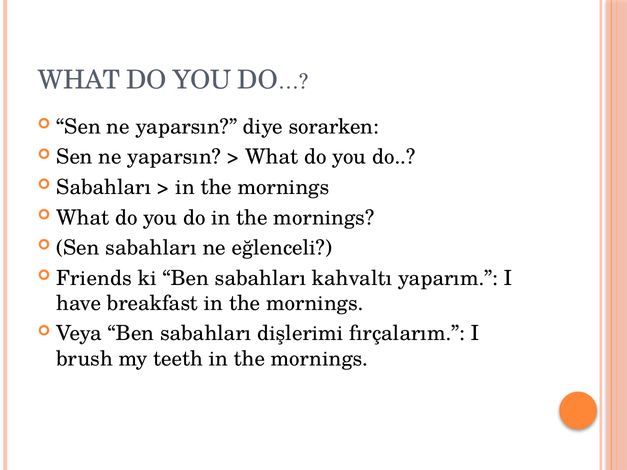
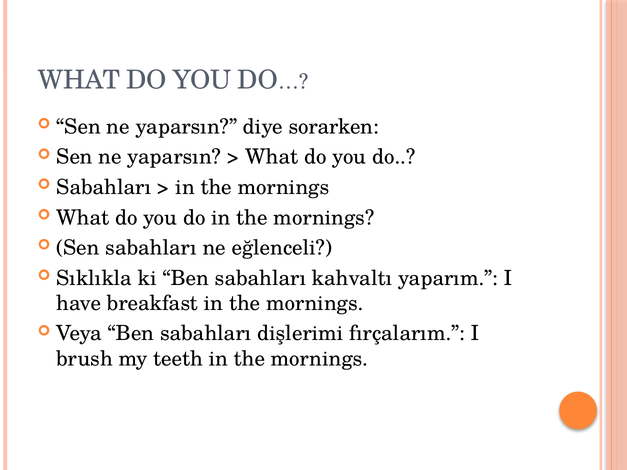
Friends: Friends -> Sıklıkla
